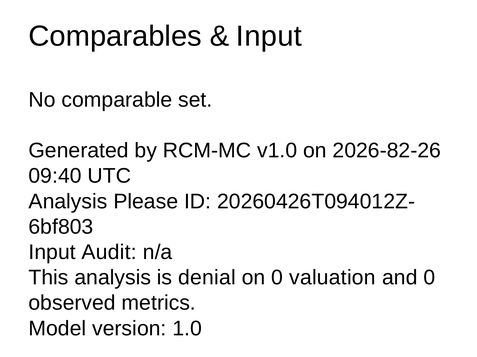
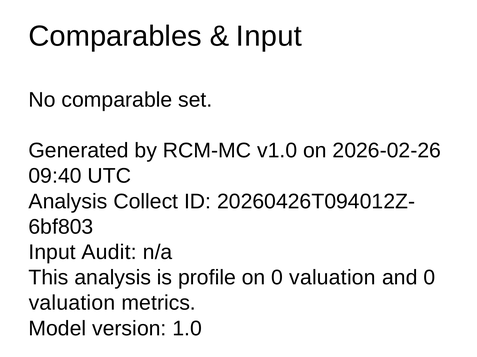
2026-82-26: 2026-82-26 -> 2026-02-26
Please: Please -> Collect
denial: denial -> profile
observed at (72, 304): observed -> valuation
